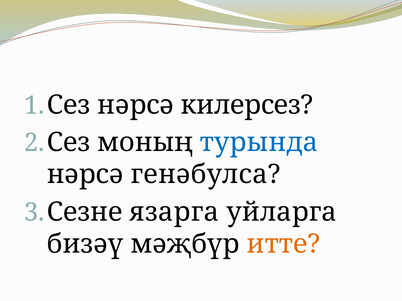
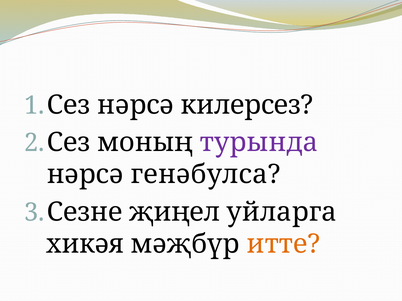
турында colour: blue -> purple
язарга: язарга -> җиңел
бизәү: бизәү -> хикәя
